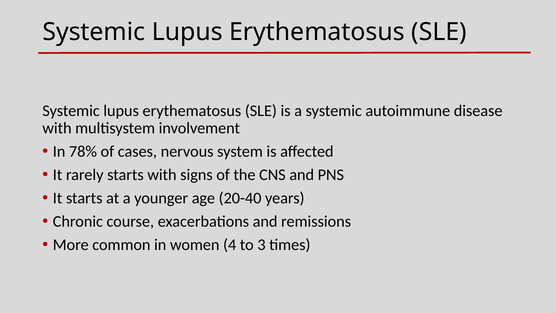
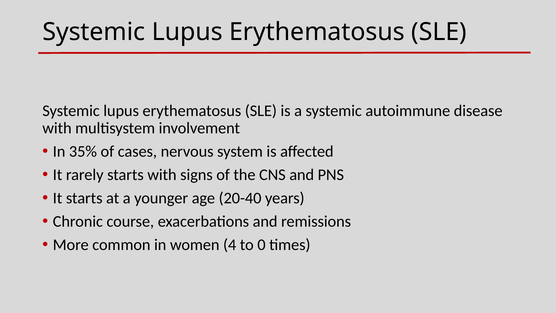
78%: 78% -> 35%
3: 3 -> 0
